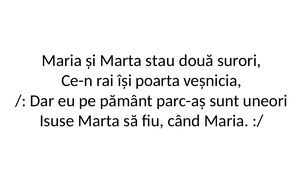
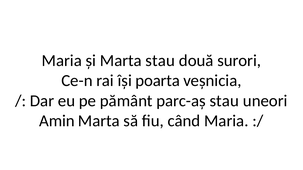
parc-aș sunt: sunt -> stau
Isuse: Isuse -> Amin
